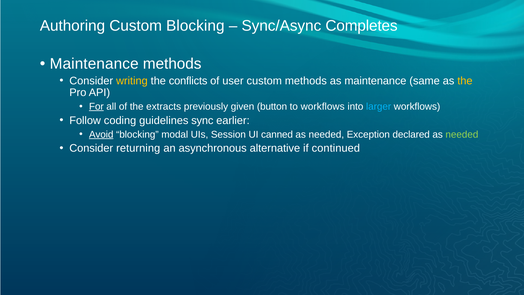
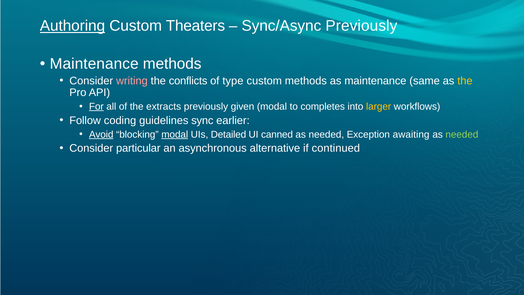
Authoring underline: none -> present
Custom Blocking: Blocking -> Theaters
Sync/Async Completes: Completes -> Previously
writing colour: yellow -> pink
user: user -> type
given button: button -> modal
to workflows: workflows -> completes
larger colour: light blue -> yellow
modal at (175, 134) underline: none -> present
Session: Session -> Detailed
declared: declared -> awaiting
returning: returning -> particular
